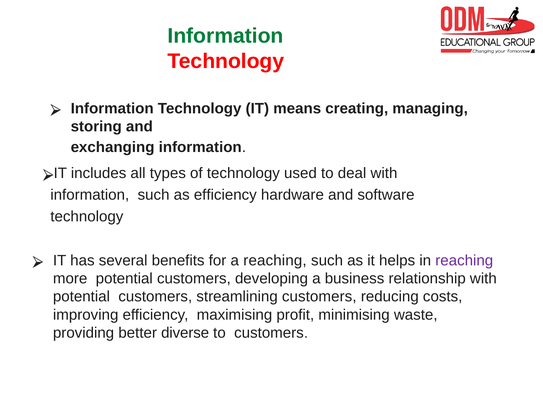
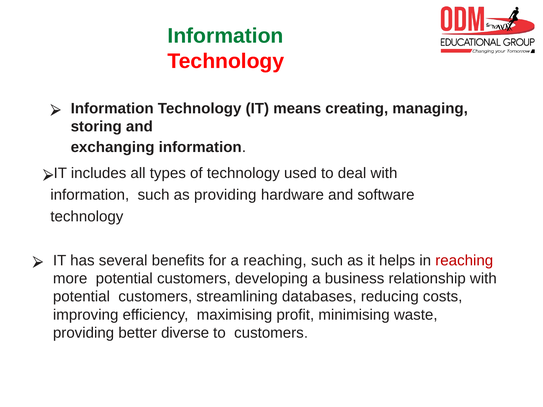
as efficiency: efficiency -> providing
reaching at (464, 261) colour: purple -> red
streamlining customers: customers -> databases
